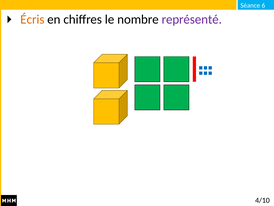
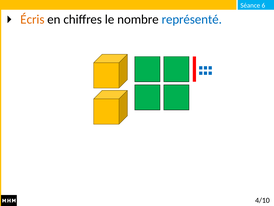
représenté colour: purple -> blue
